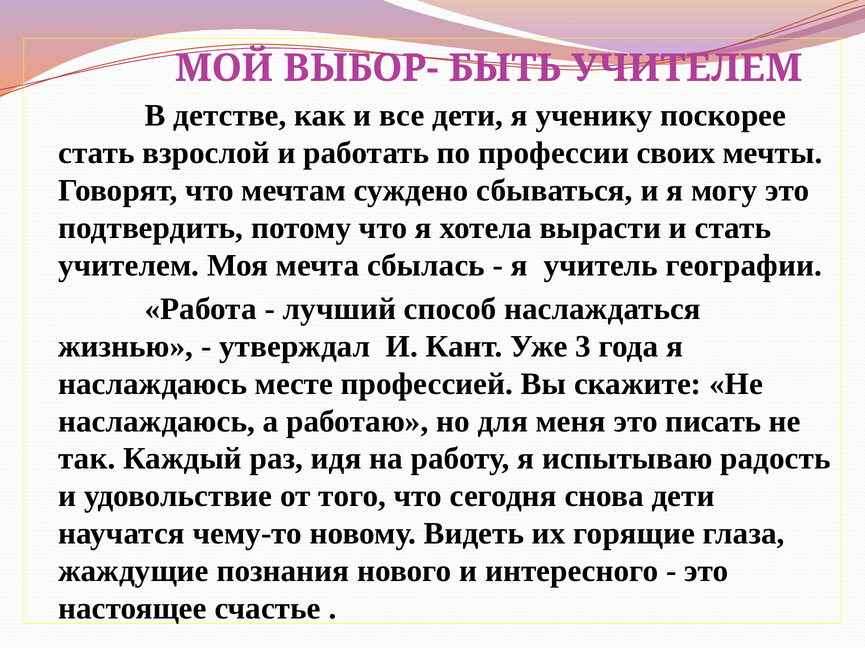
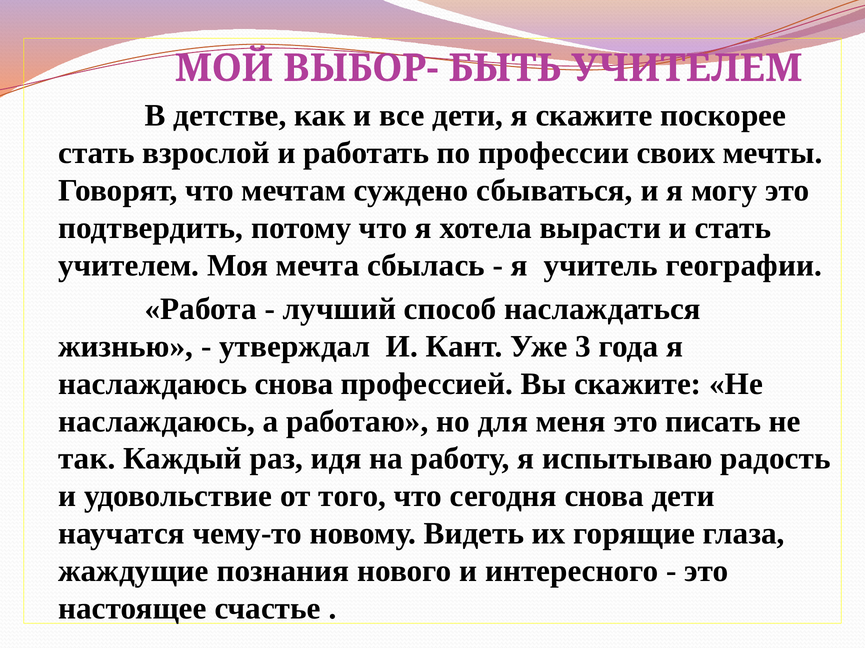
я ученику: ученику -> скажите
наслаждаюсь месте: месте -> снова
